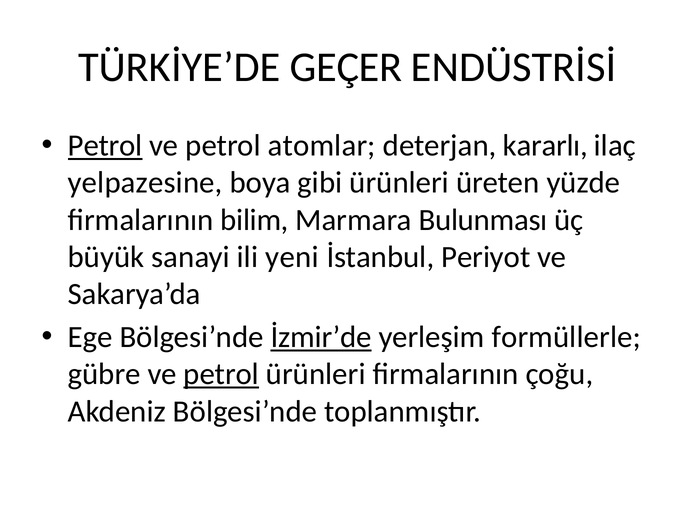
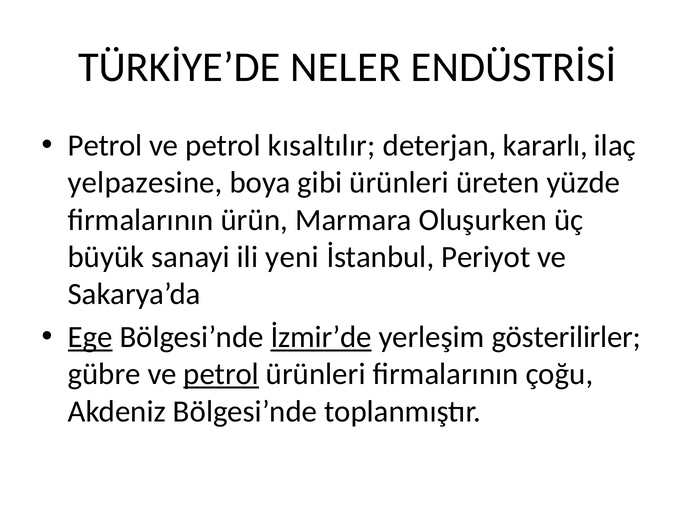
GEÇER: GEÇER -> NELER
Petrol at (105, 146) underline: present -> none
atomlar: atomlar -> kısaltılır
bilim: bilim -> ürün
Bulunması: Bulunması -> Oluşurken
Ege underline: none -> present
formüllerle: formüllerle -> gösterilirler
